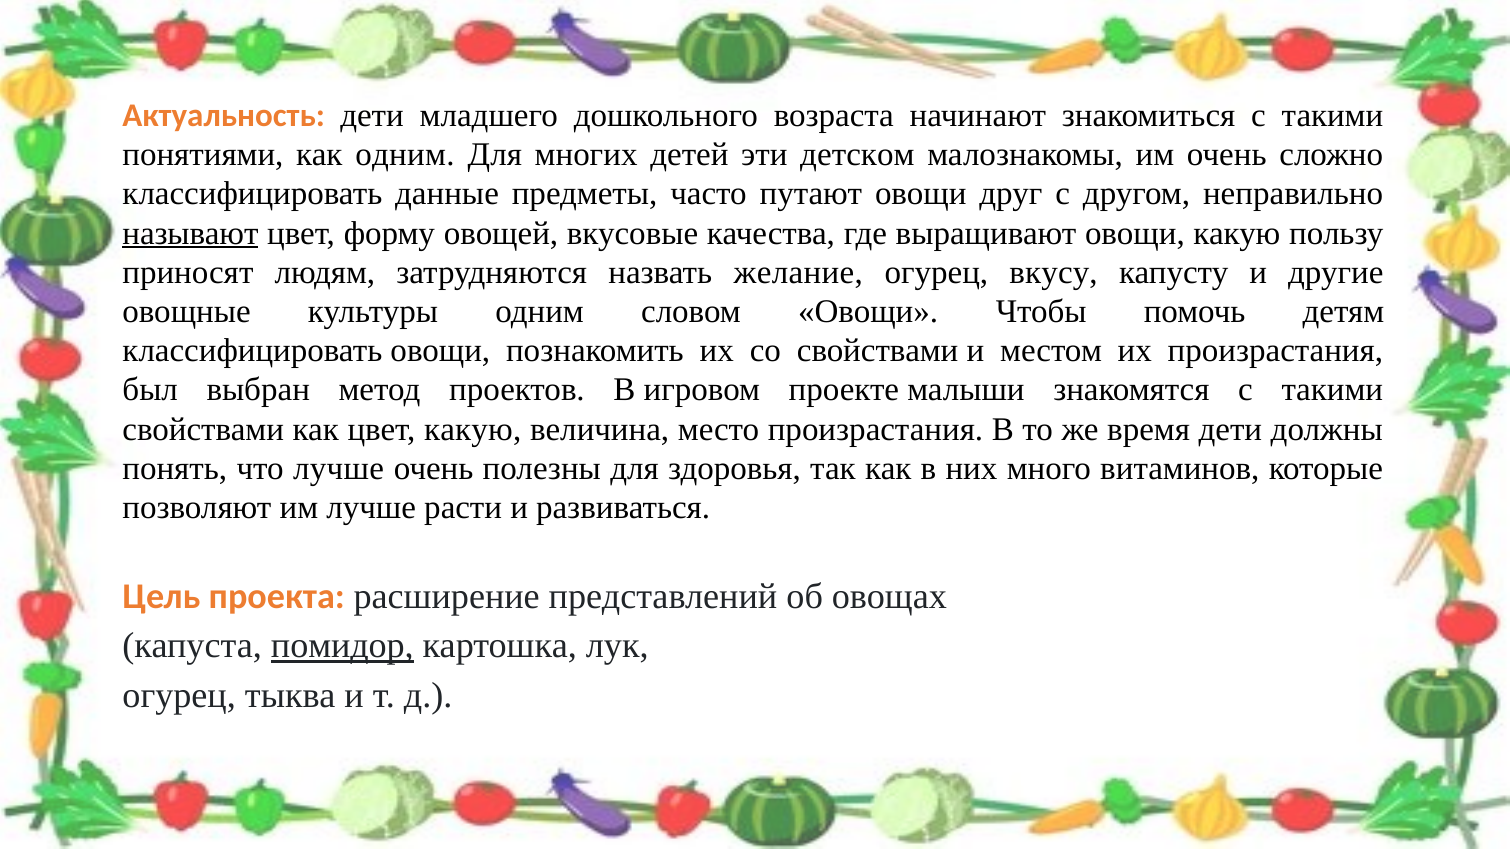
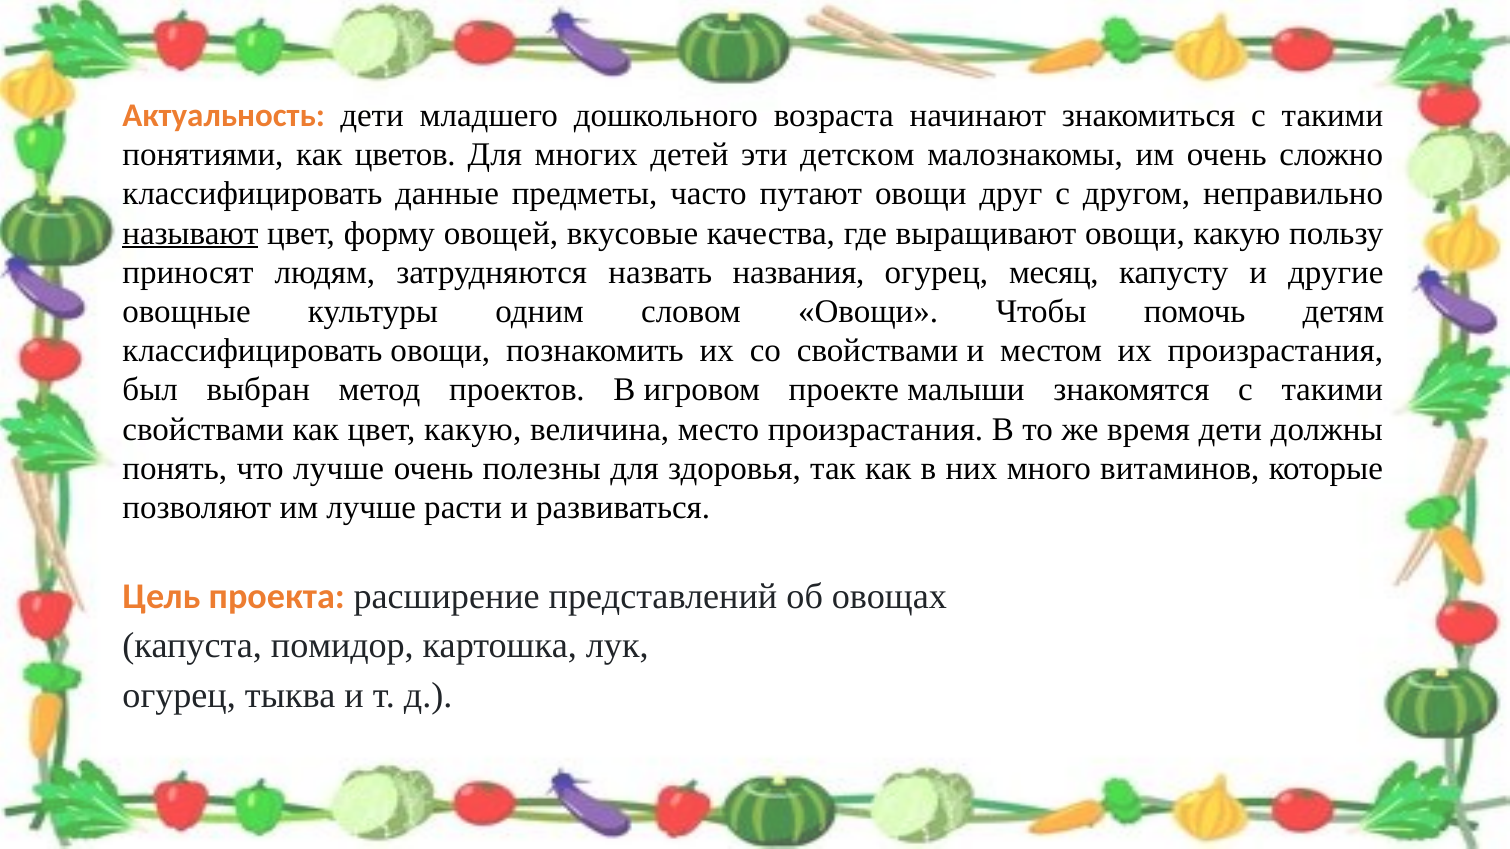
как одним: одним -> цветов
желание: желание -> названия
вкусу: вкусу -> месяц
помидор underline: present -> none
